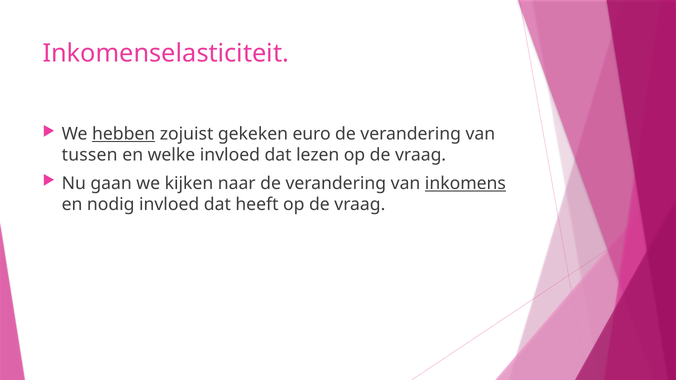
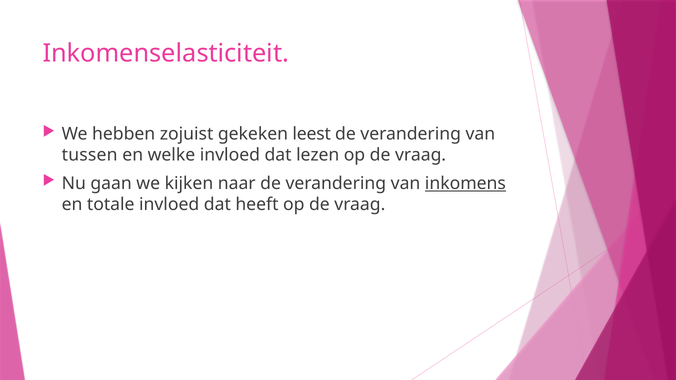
hebben underline: present -> none
euro: euro -> leest
nodig: nodig -> totale
